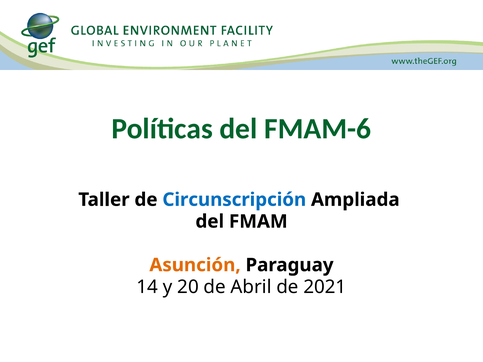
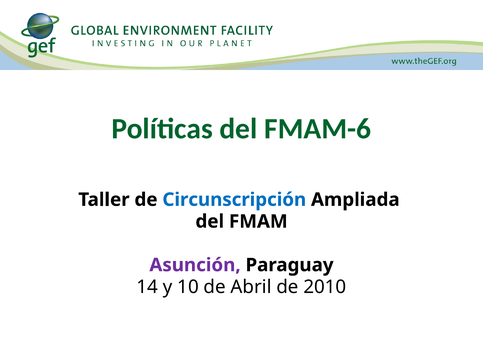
Asunción colour: orange -> purple
20: 20 -> 10
2021: 2021 -> 2010
